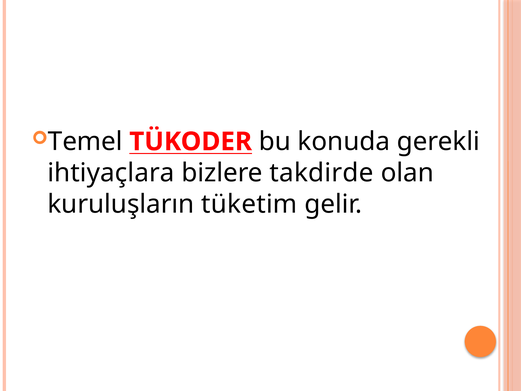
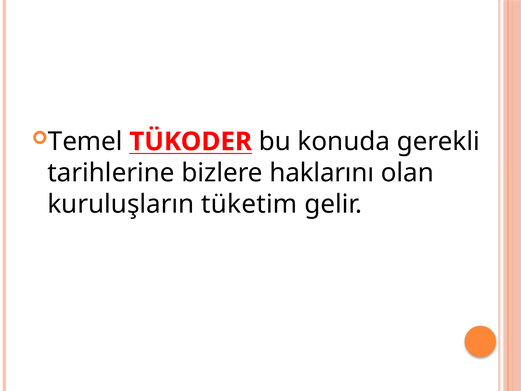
ihtiyaçlara: ihtiyaçlara -> tarihlerine
takdirde: takdirde -> haklarını
